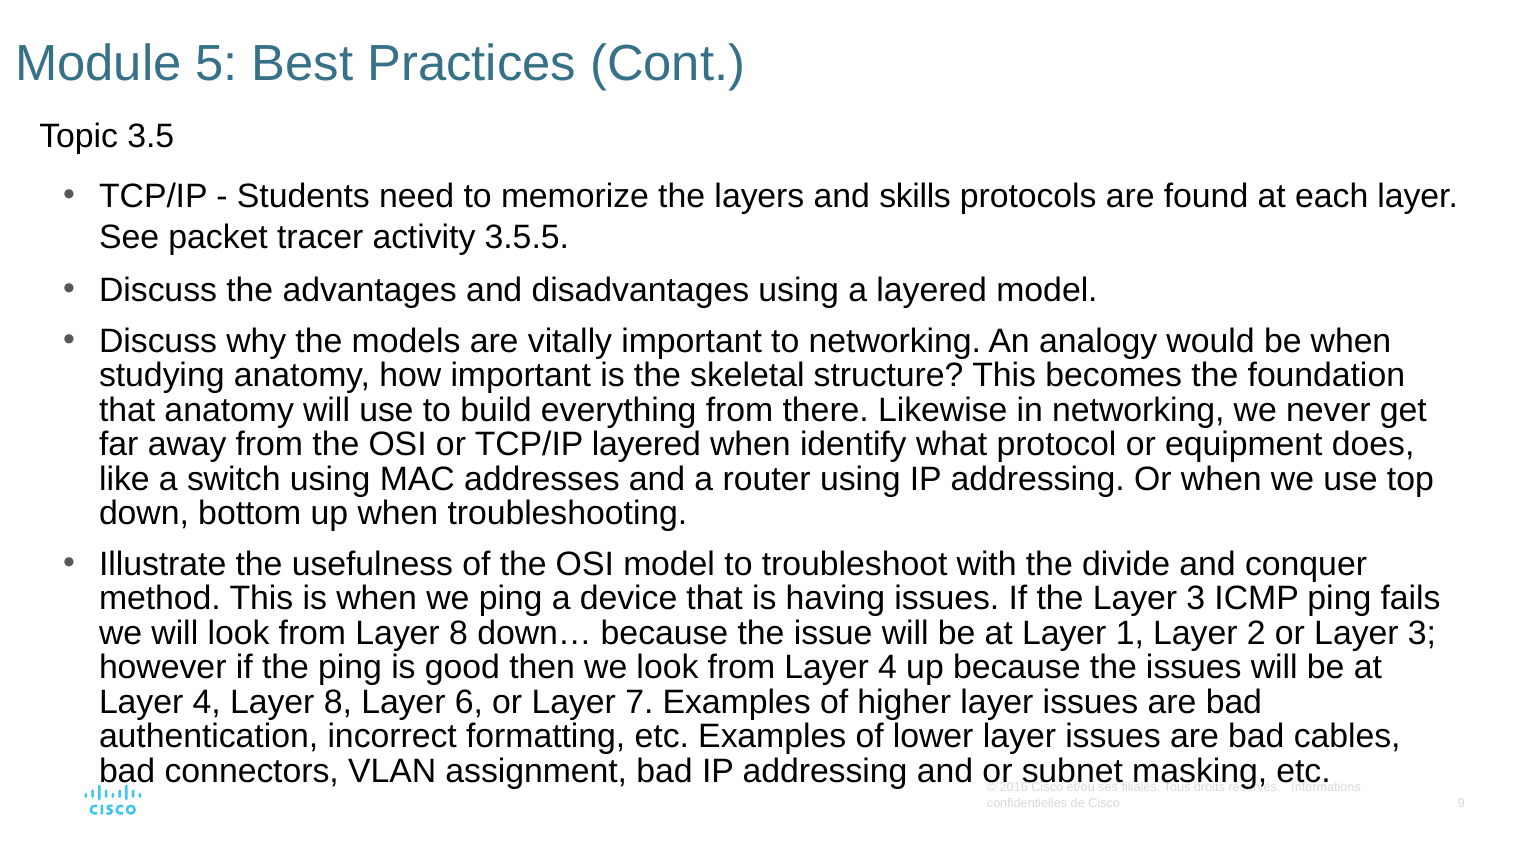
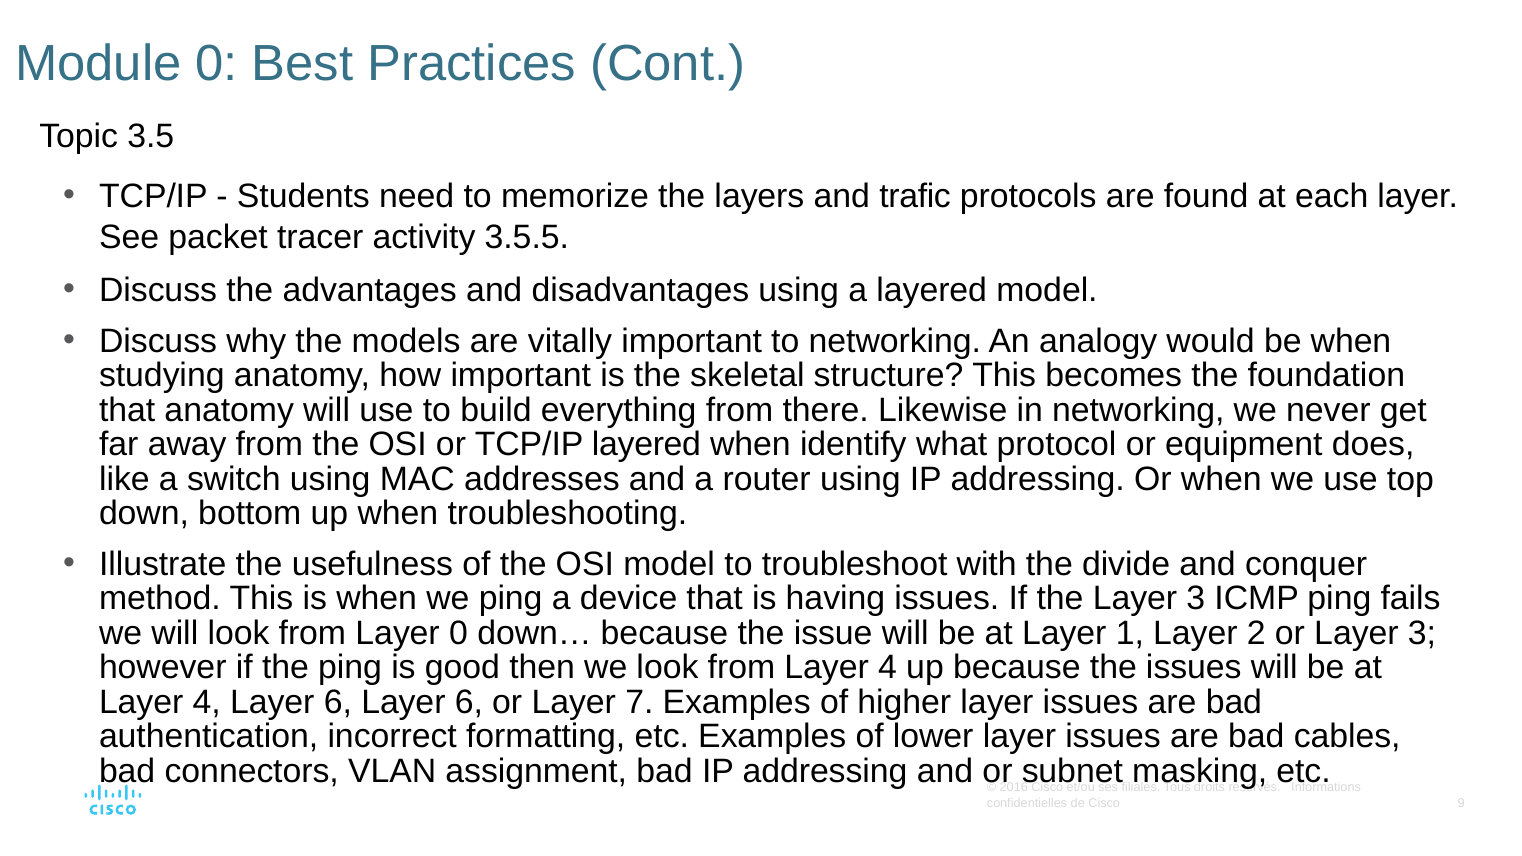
Module 5: 5 -> 0
skills: skills -> trafic
from Layer 8: 8 -> 0
4 Layer 8: 8 -> 6
